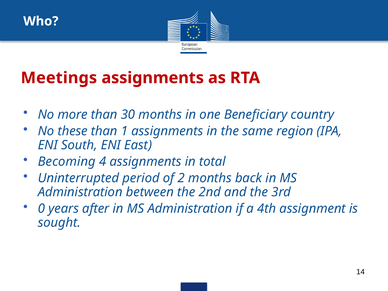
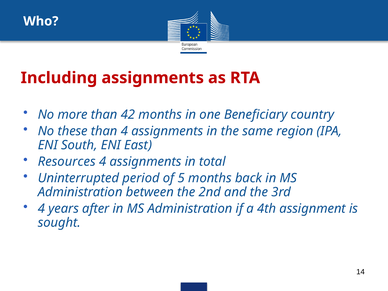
Meetings: Meetings -> Including
30: 30 -> 42
than 1: 1 -> 4
Becoming: Becoming -> Resources
2: 2 -> 5
0 at (41, 209): 0 -> 4
